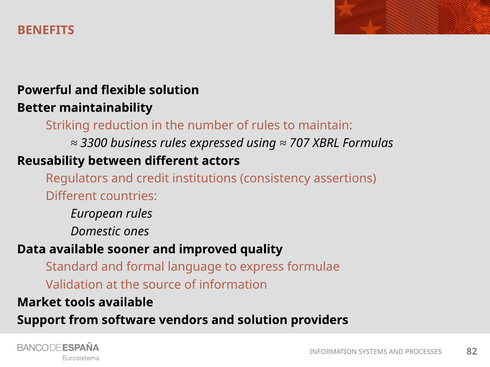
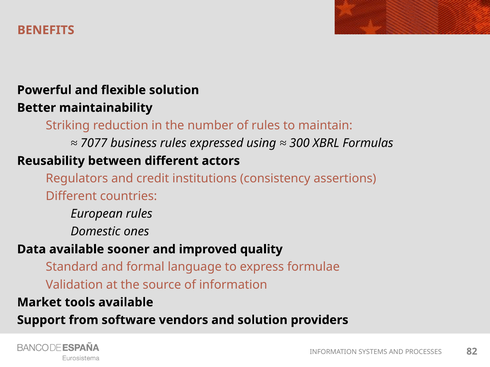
3300: 3300 -> 7077
707: 707 -> 300
